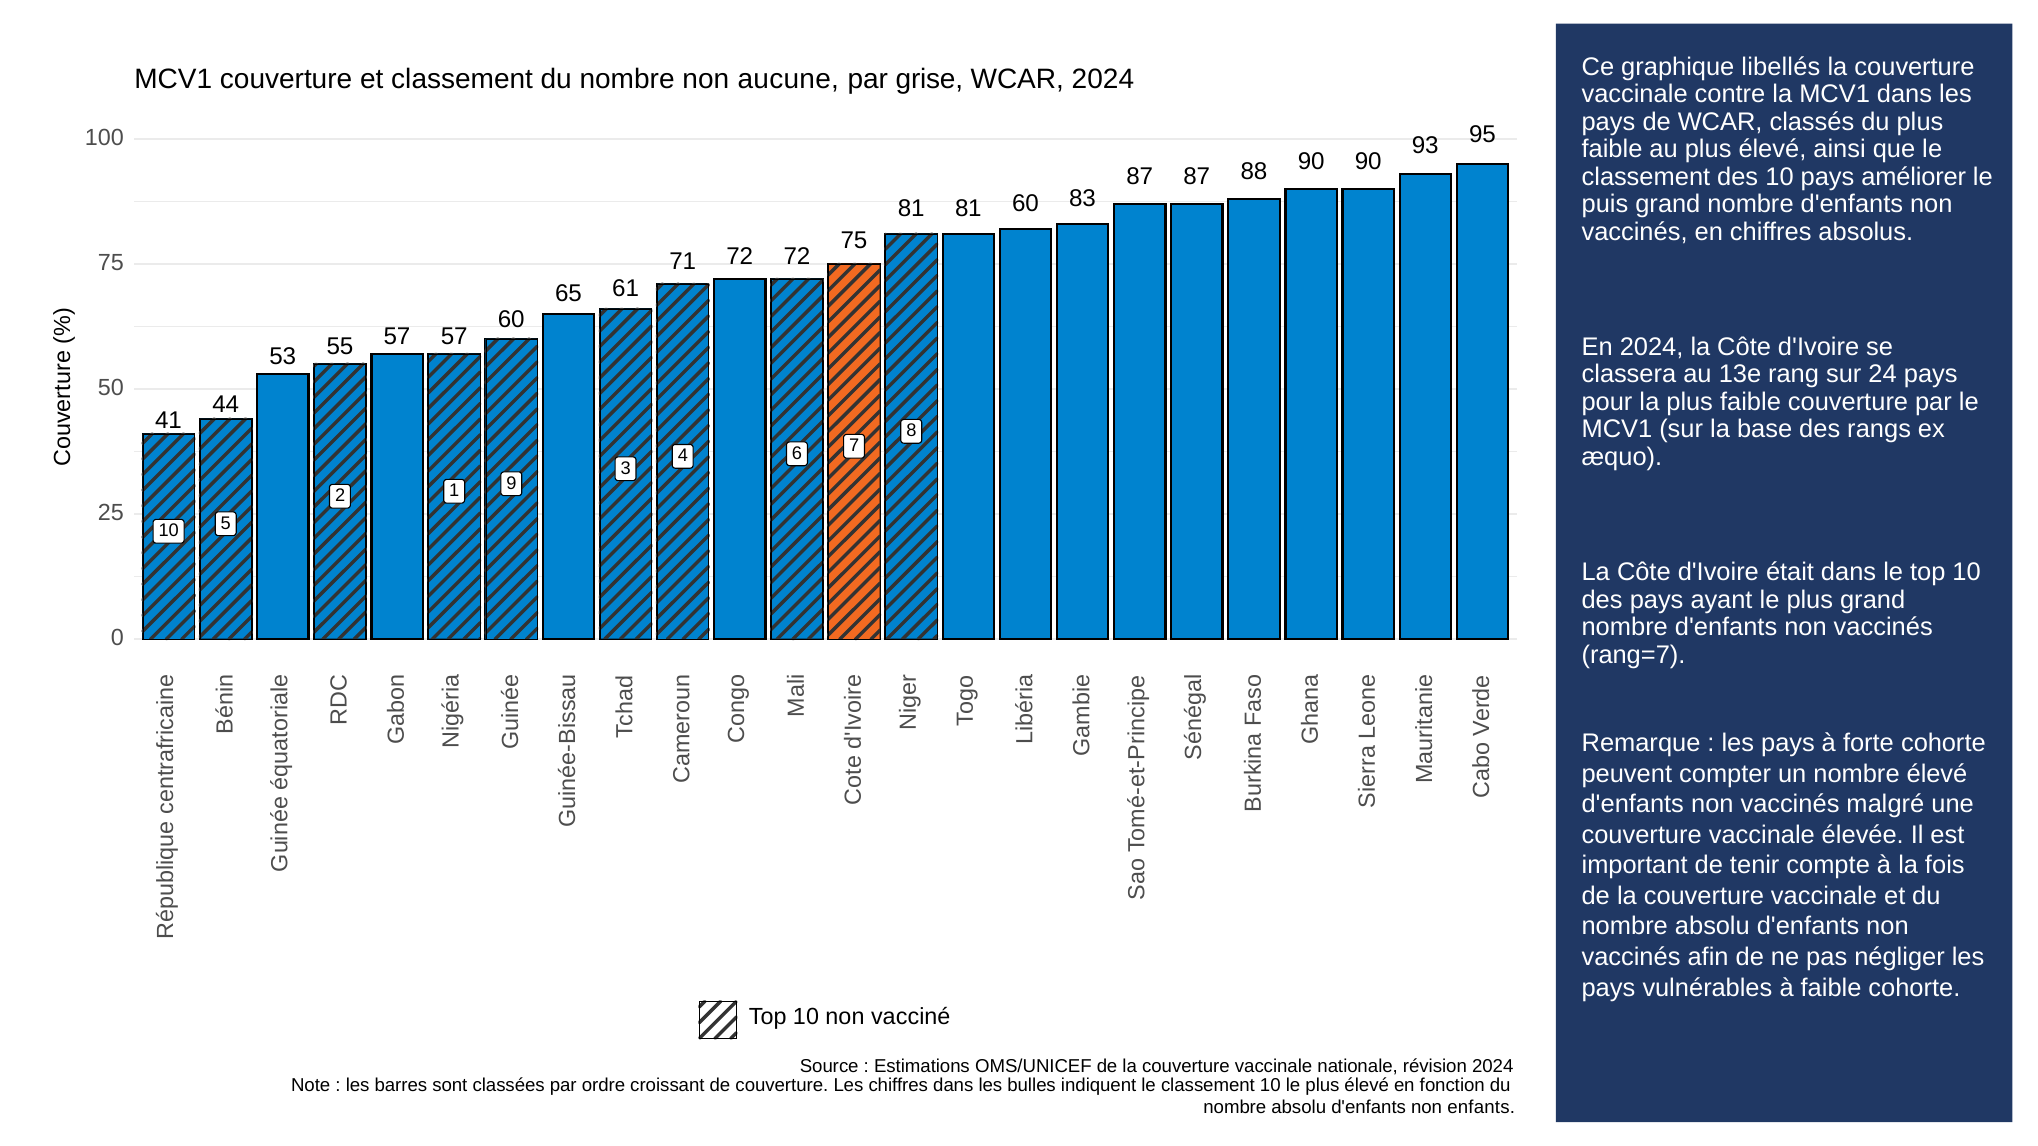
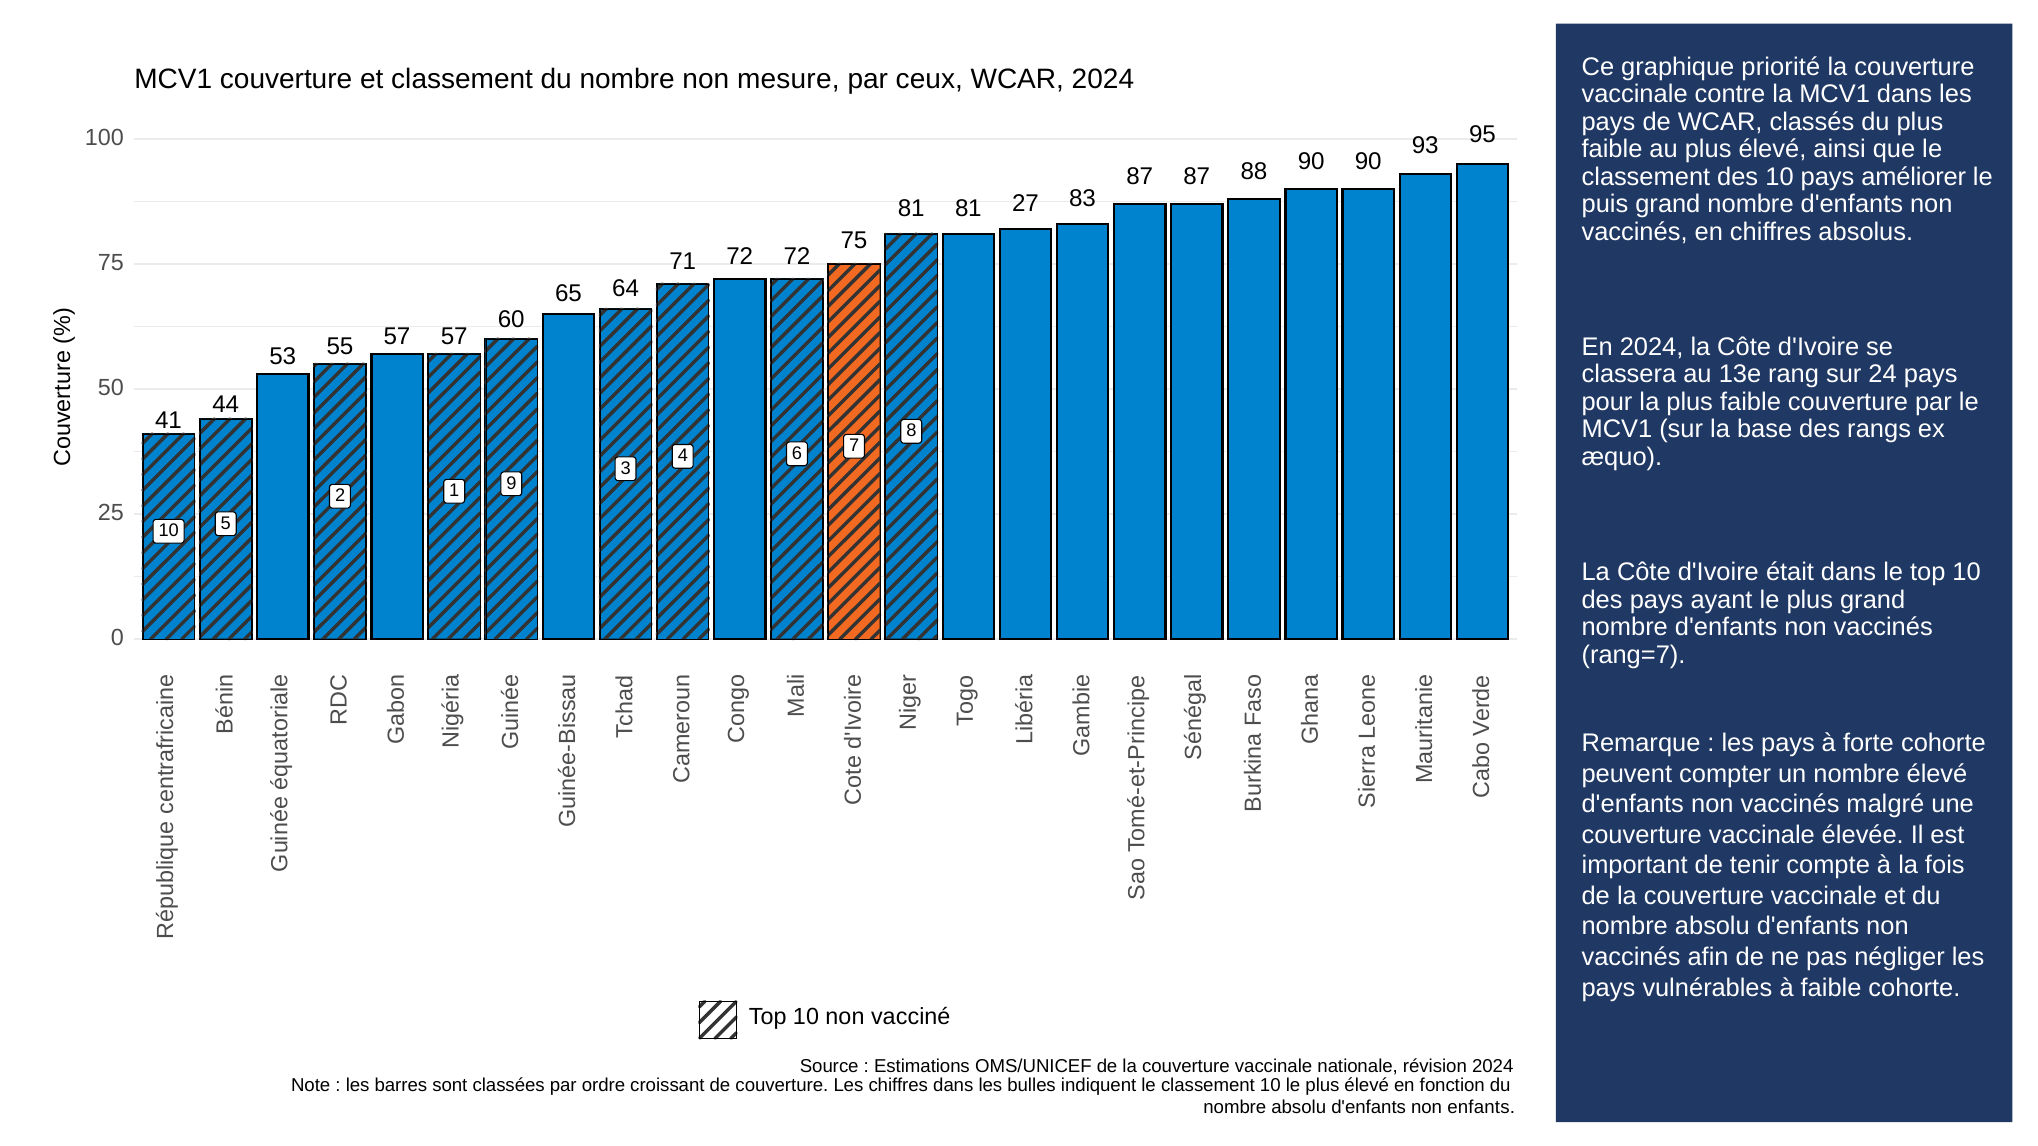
libellés: libellés -> priorité
aucune: aucune -> mesure
grise: grise -> ceux
81 60: 60 -> 27
61: 61 -> 64
